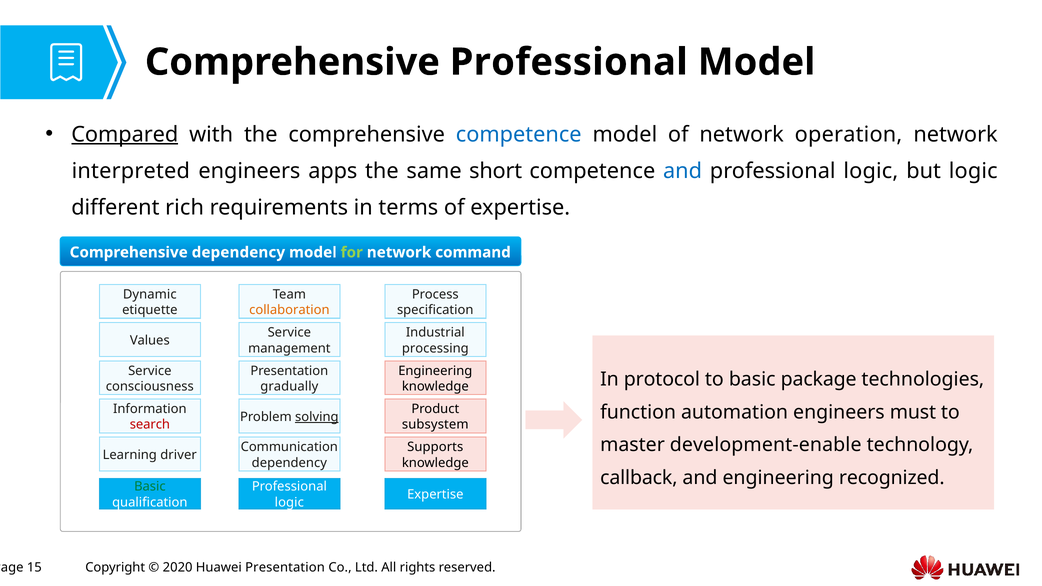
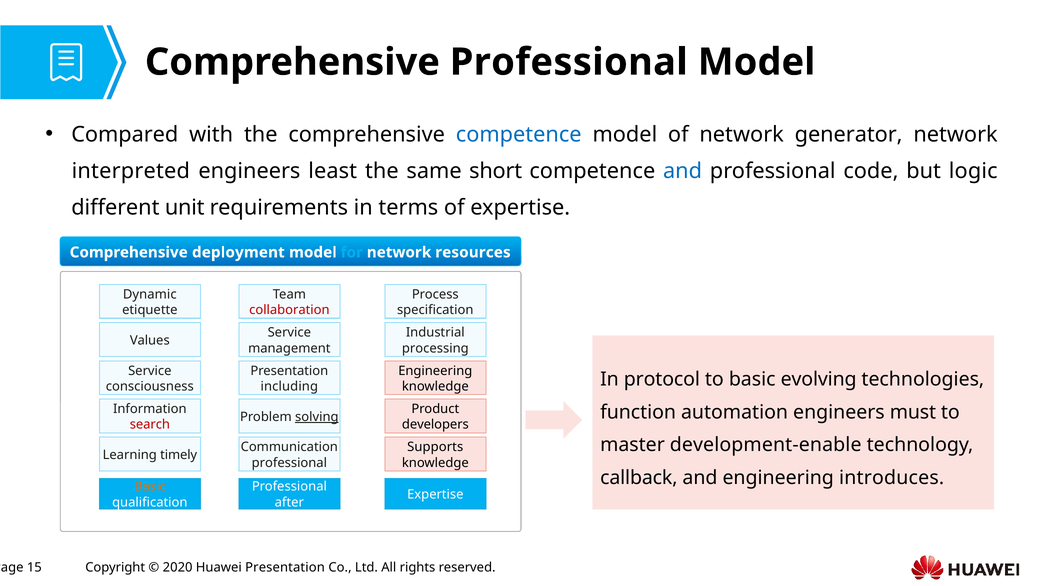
Compared underline: present -> none
operation: operation -> generator
apps: apps -> least
logic at (871, 171): logic -> code
rich: rich -> unit
Comprehensive dependency: dependency -> deployment
for colour: light green -> light blue
command: command -> resources
collaboration colour: orange -> red
package: package -> evolving
gradually: gradually -> including
subsystem: subsystem -> developers
driver: driver -> timely
dependency at (289, 463): dependency -> professional
recognized: recognized -> introduces
Basic at (150, 487) colour: green -> orange
logic at (289, 502): logic -> after
